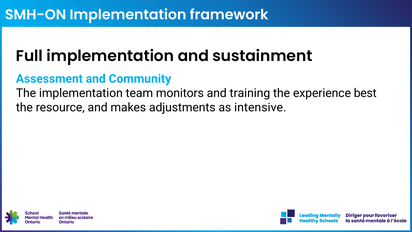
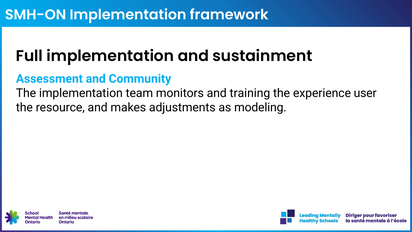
best: best -> user
intensive: intensive -> modeling
